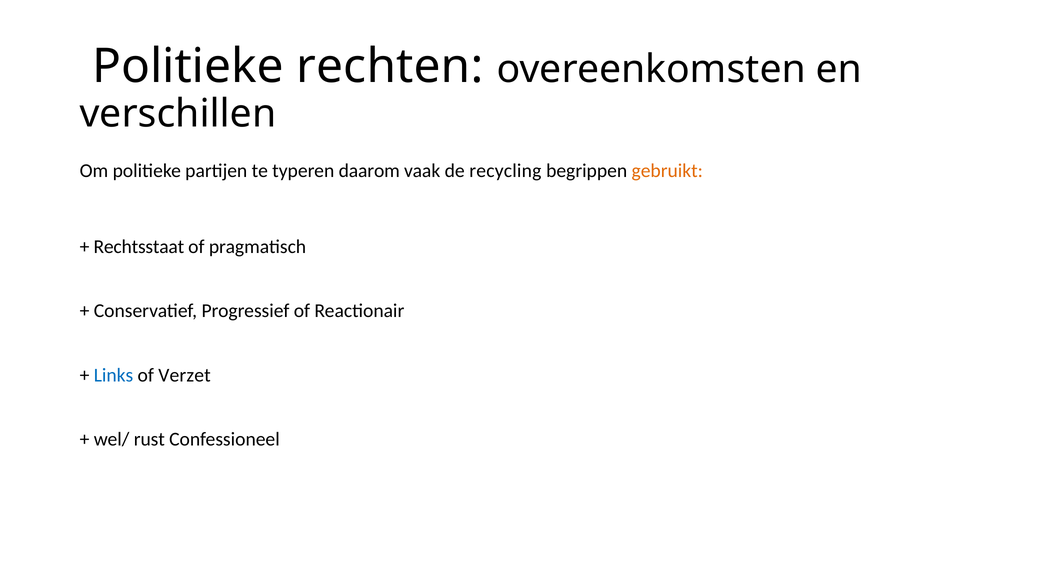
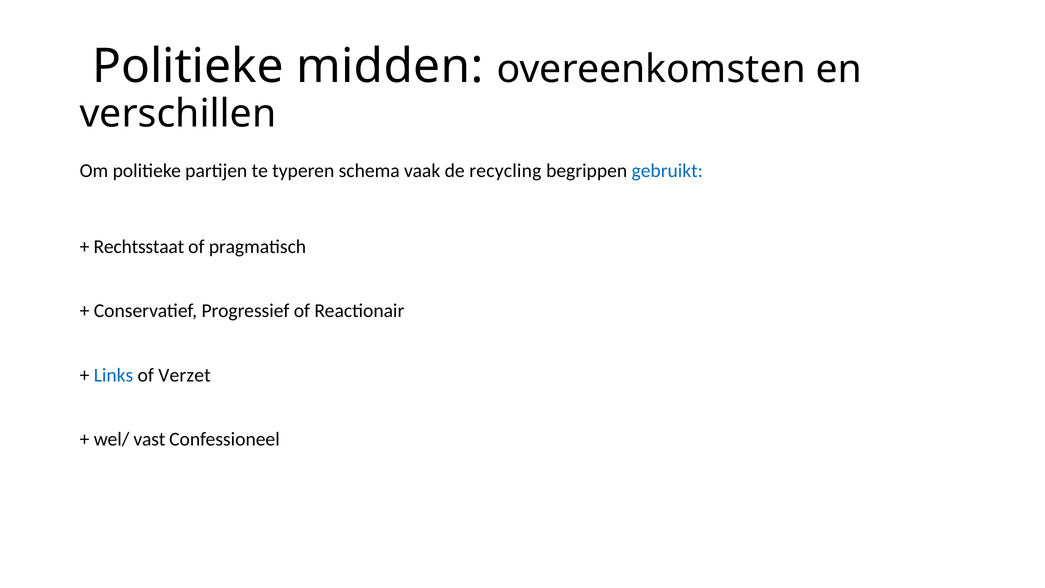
rechten: rechten -> midden
daarom: daarom -> schema
gebruikt colour: orange -> blue
rust: rust -> vast
